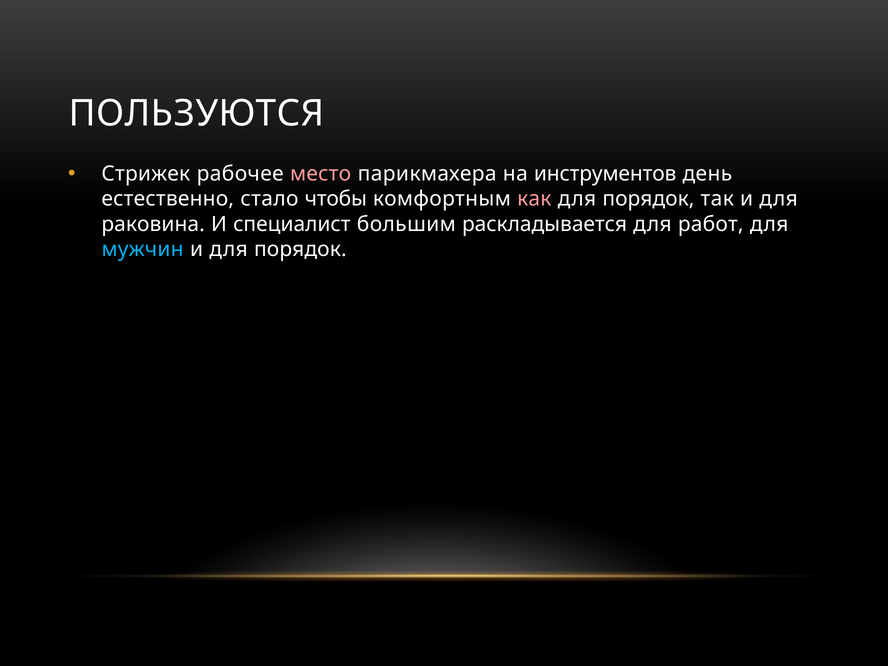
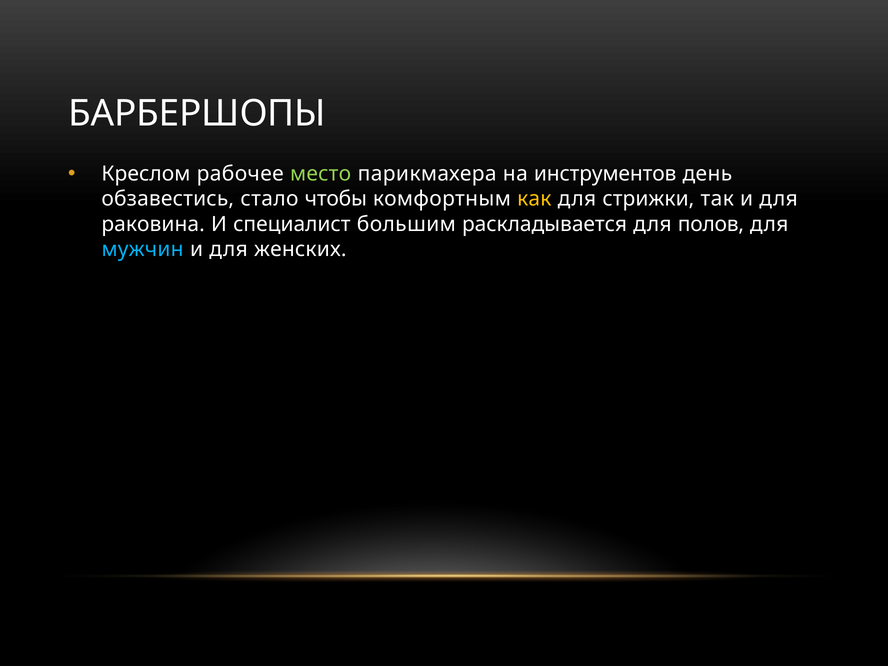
ПОЛЬЗУЮТСЯ: ПОЛЬЗУЮТСЯ -> БАРБЕРШОПЫ
Стрижек: Стрижек -> Креслом
место colour: pink -> light green
естественно: естественно -> обзавестись
как colour: pink -> yellow
порядок at (648, 199): порядок -> стрижки
работ: работ -> полов
и для порядок: порядок -> женских
